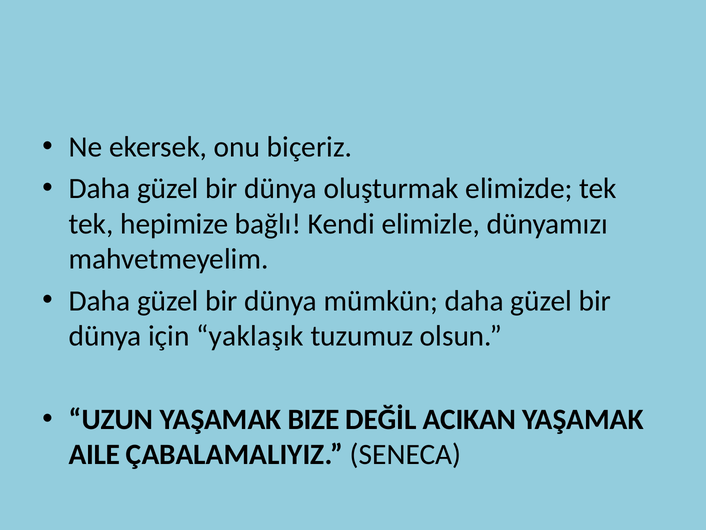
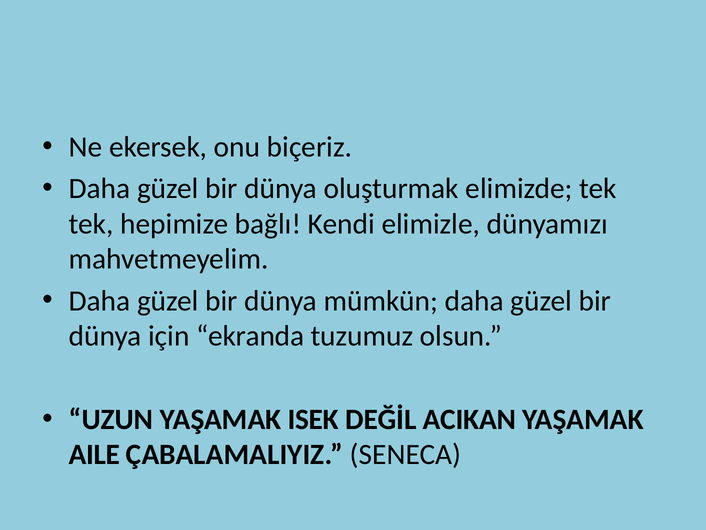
yaklaşık: yaklaşık -> ekranda
BIZE: BIZE -> ISEK
